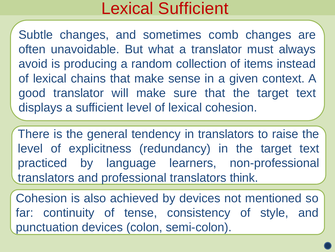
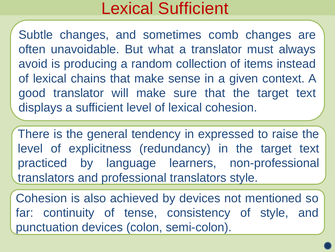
in translators: translators -> expressed
translators think: think -> style
